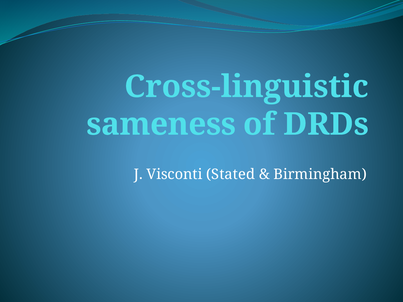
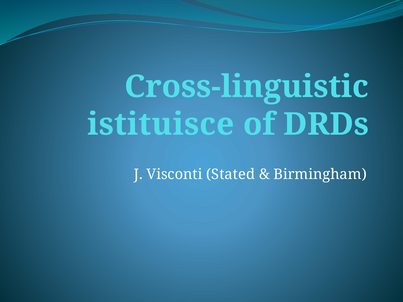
sameness: sameness -> istituisce
